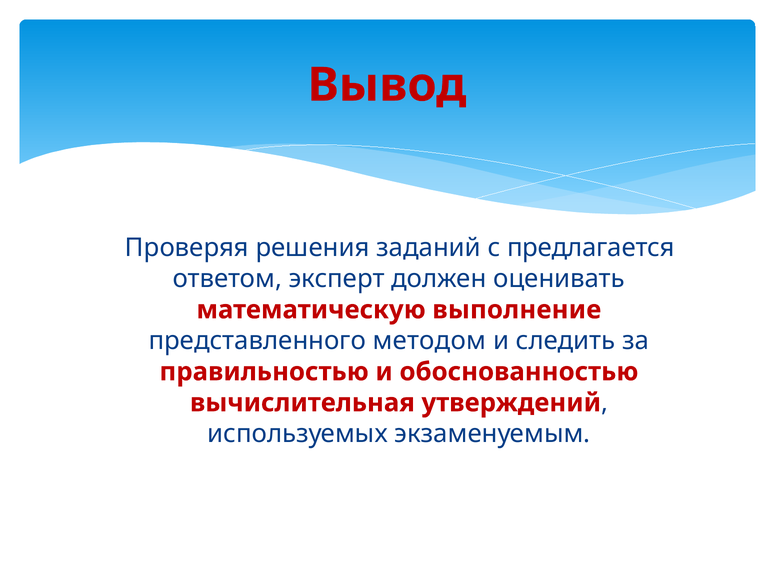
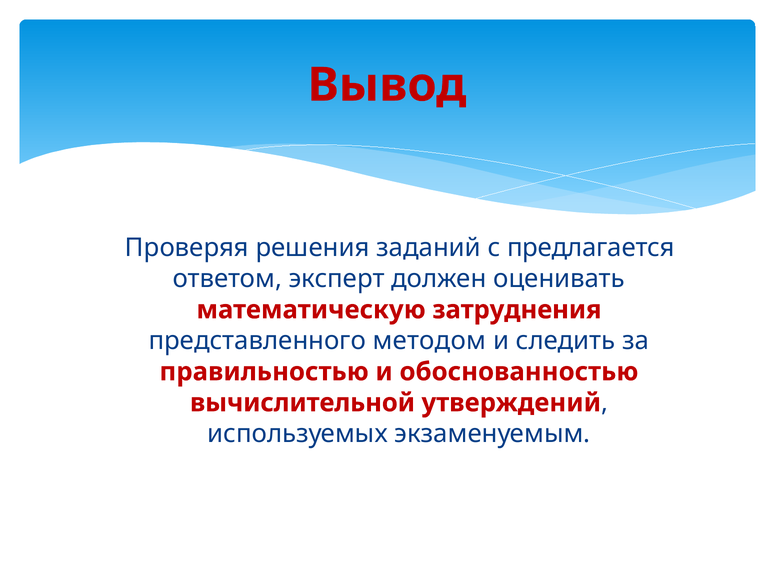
выполнение: выполнение -> затруднения
вычислительная: вычислительная -> вычислительной
